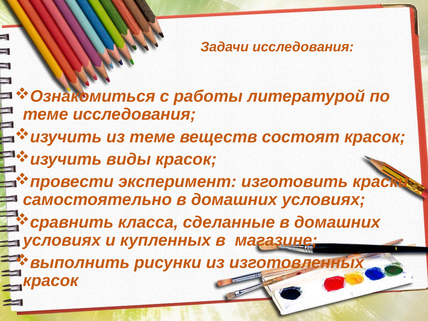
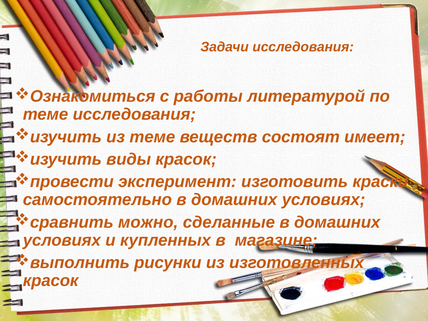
состоят красок: красок -> имеет
класса: класса -> можно
